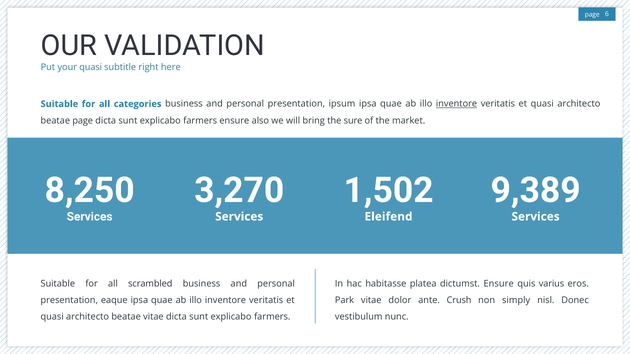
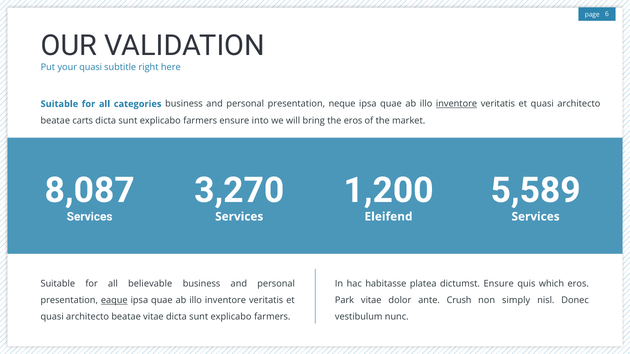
ipsum: ipsum -> neque
beatae page: page -> carts
also: also -> into
the sure: sure -> eros
8,250: 8,250 -> 8,087
1,502: 1,502 -> 1,200
9,389: 9,389 -> 5,589
scrambled: scrambled -> believable
varius: varius -> which
eaque underline: none -> present
